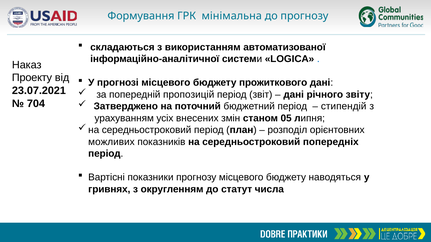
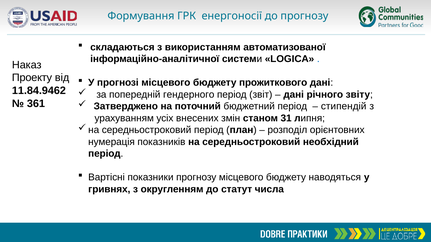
мінімальна: мінімальна -> енергоносії
23.07.2021: 23.07.2021 -> 11.84.9462
пропозицій: пропозицій -> гендерного
704: 704 -> 361
05: 05 -> 31
можливих: можливих -> нумерація
попередніх: попередніх -> необхідний
